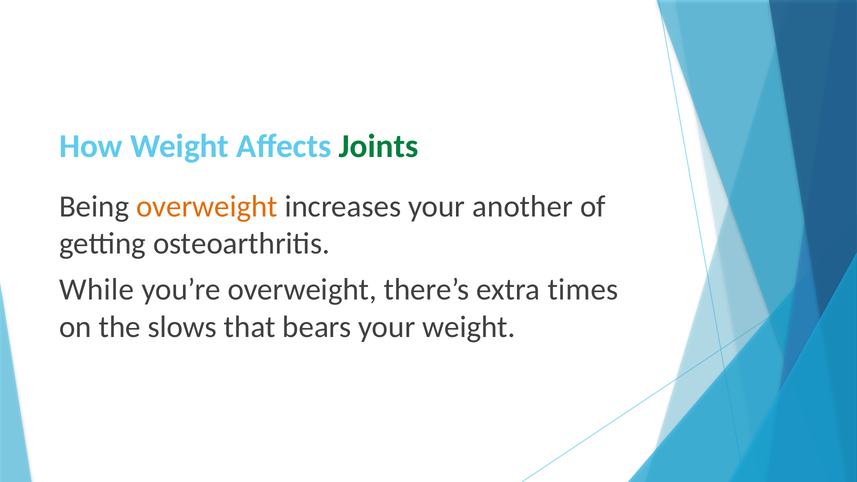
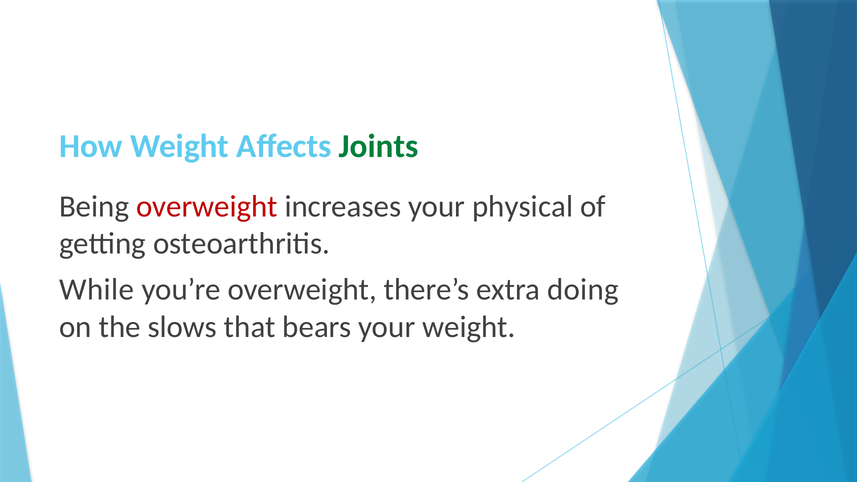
overweight at (207, 206) colour: orange -> red
another: another -> physical
times: times -> doing
